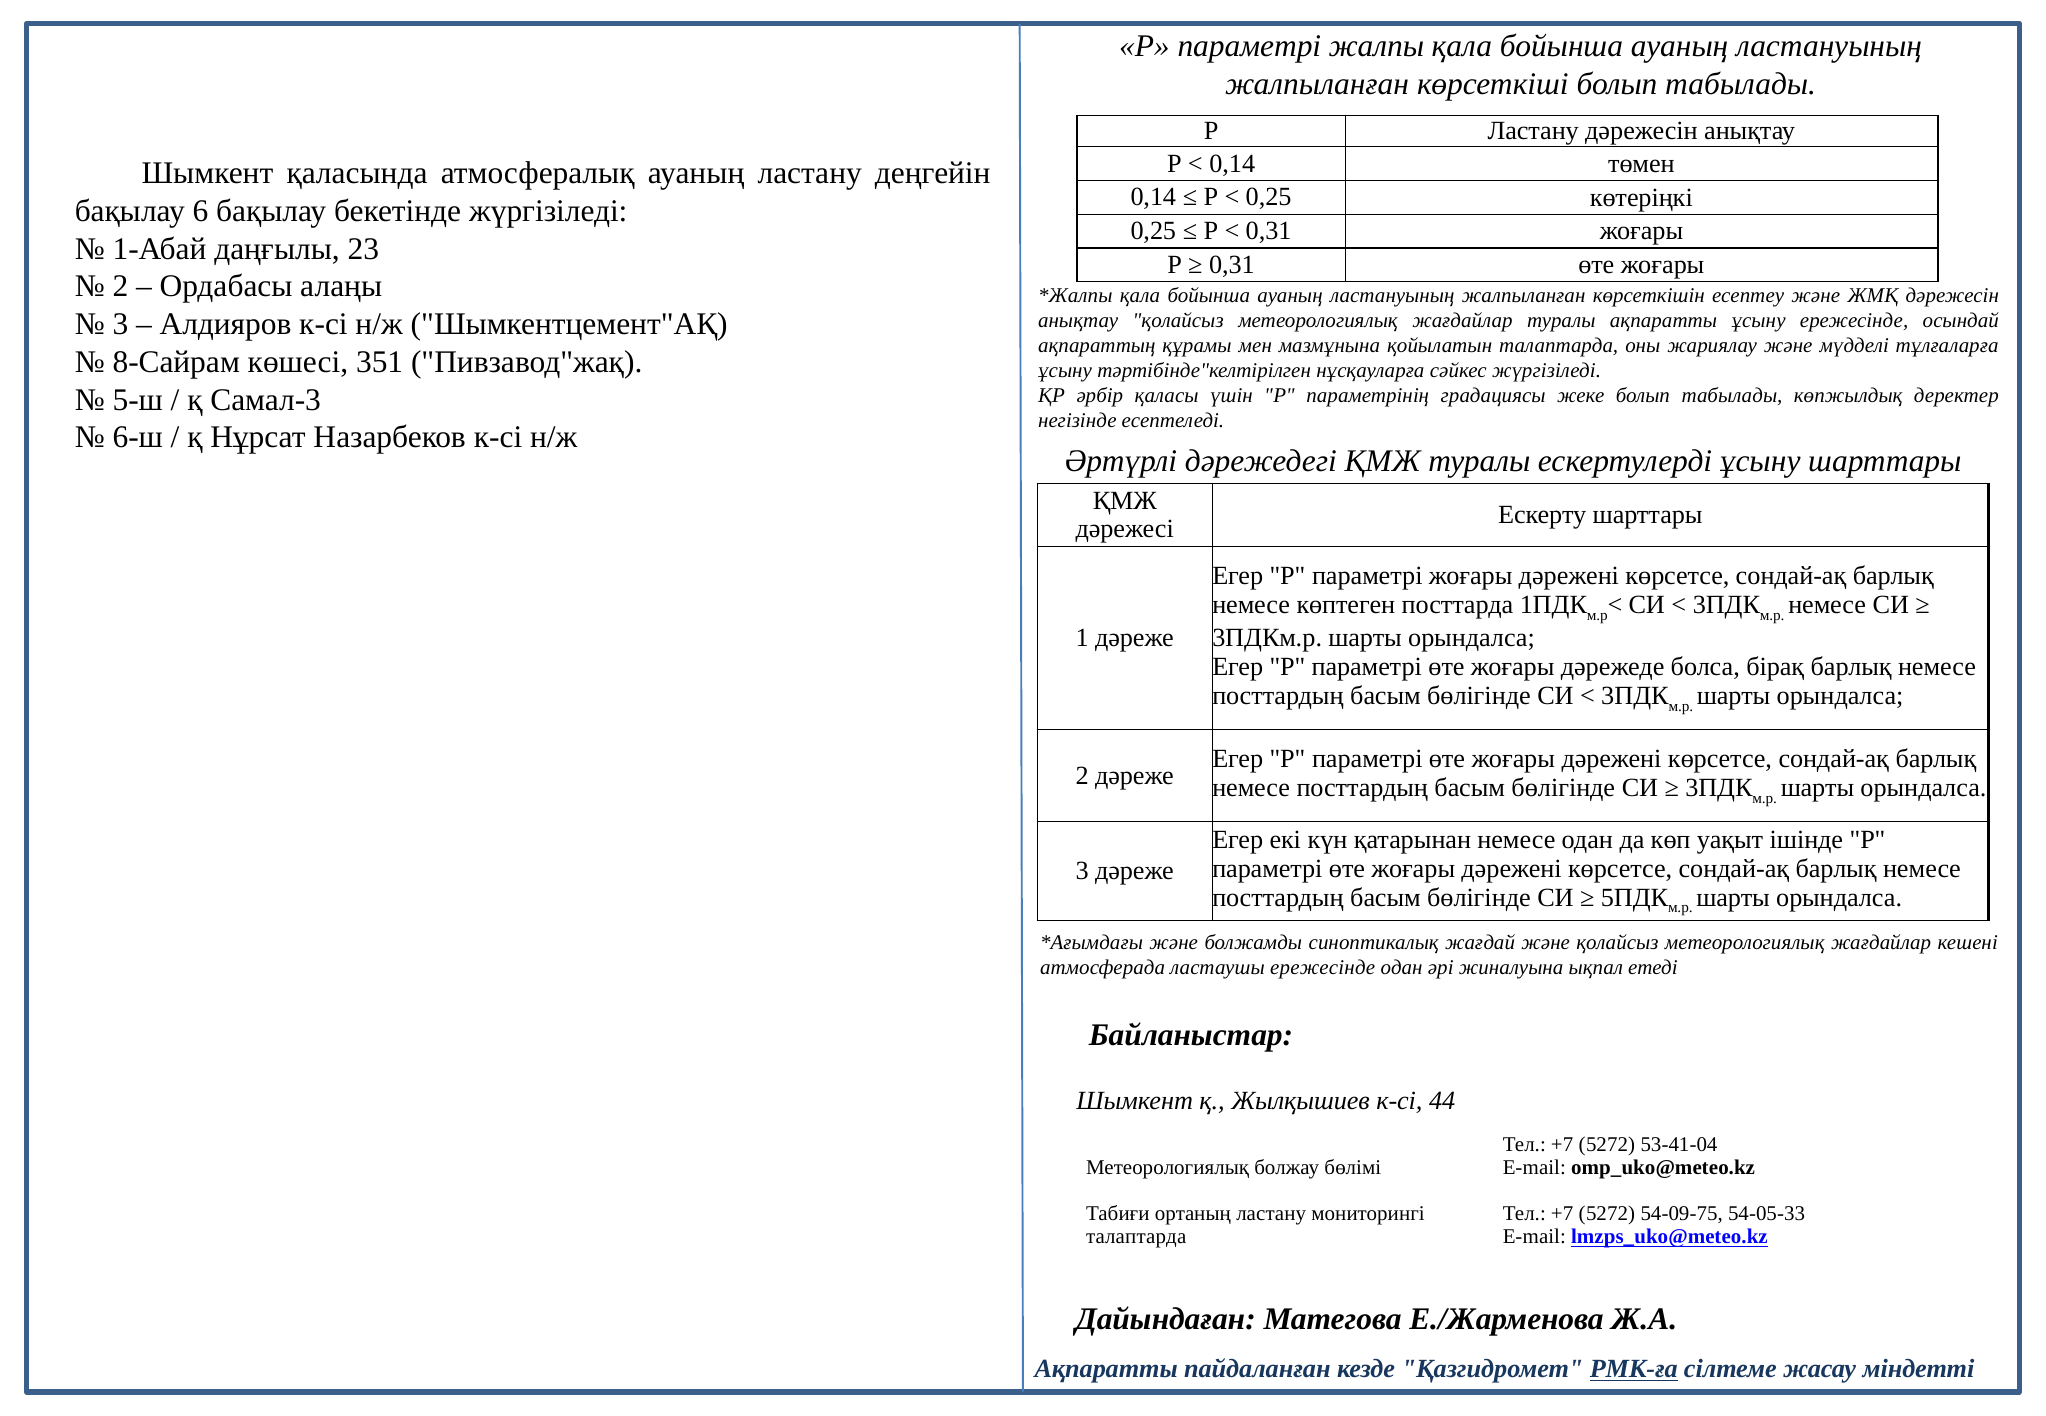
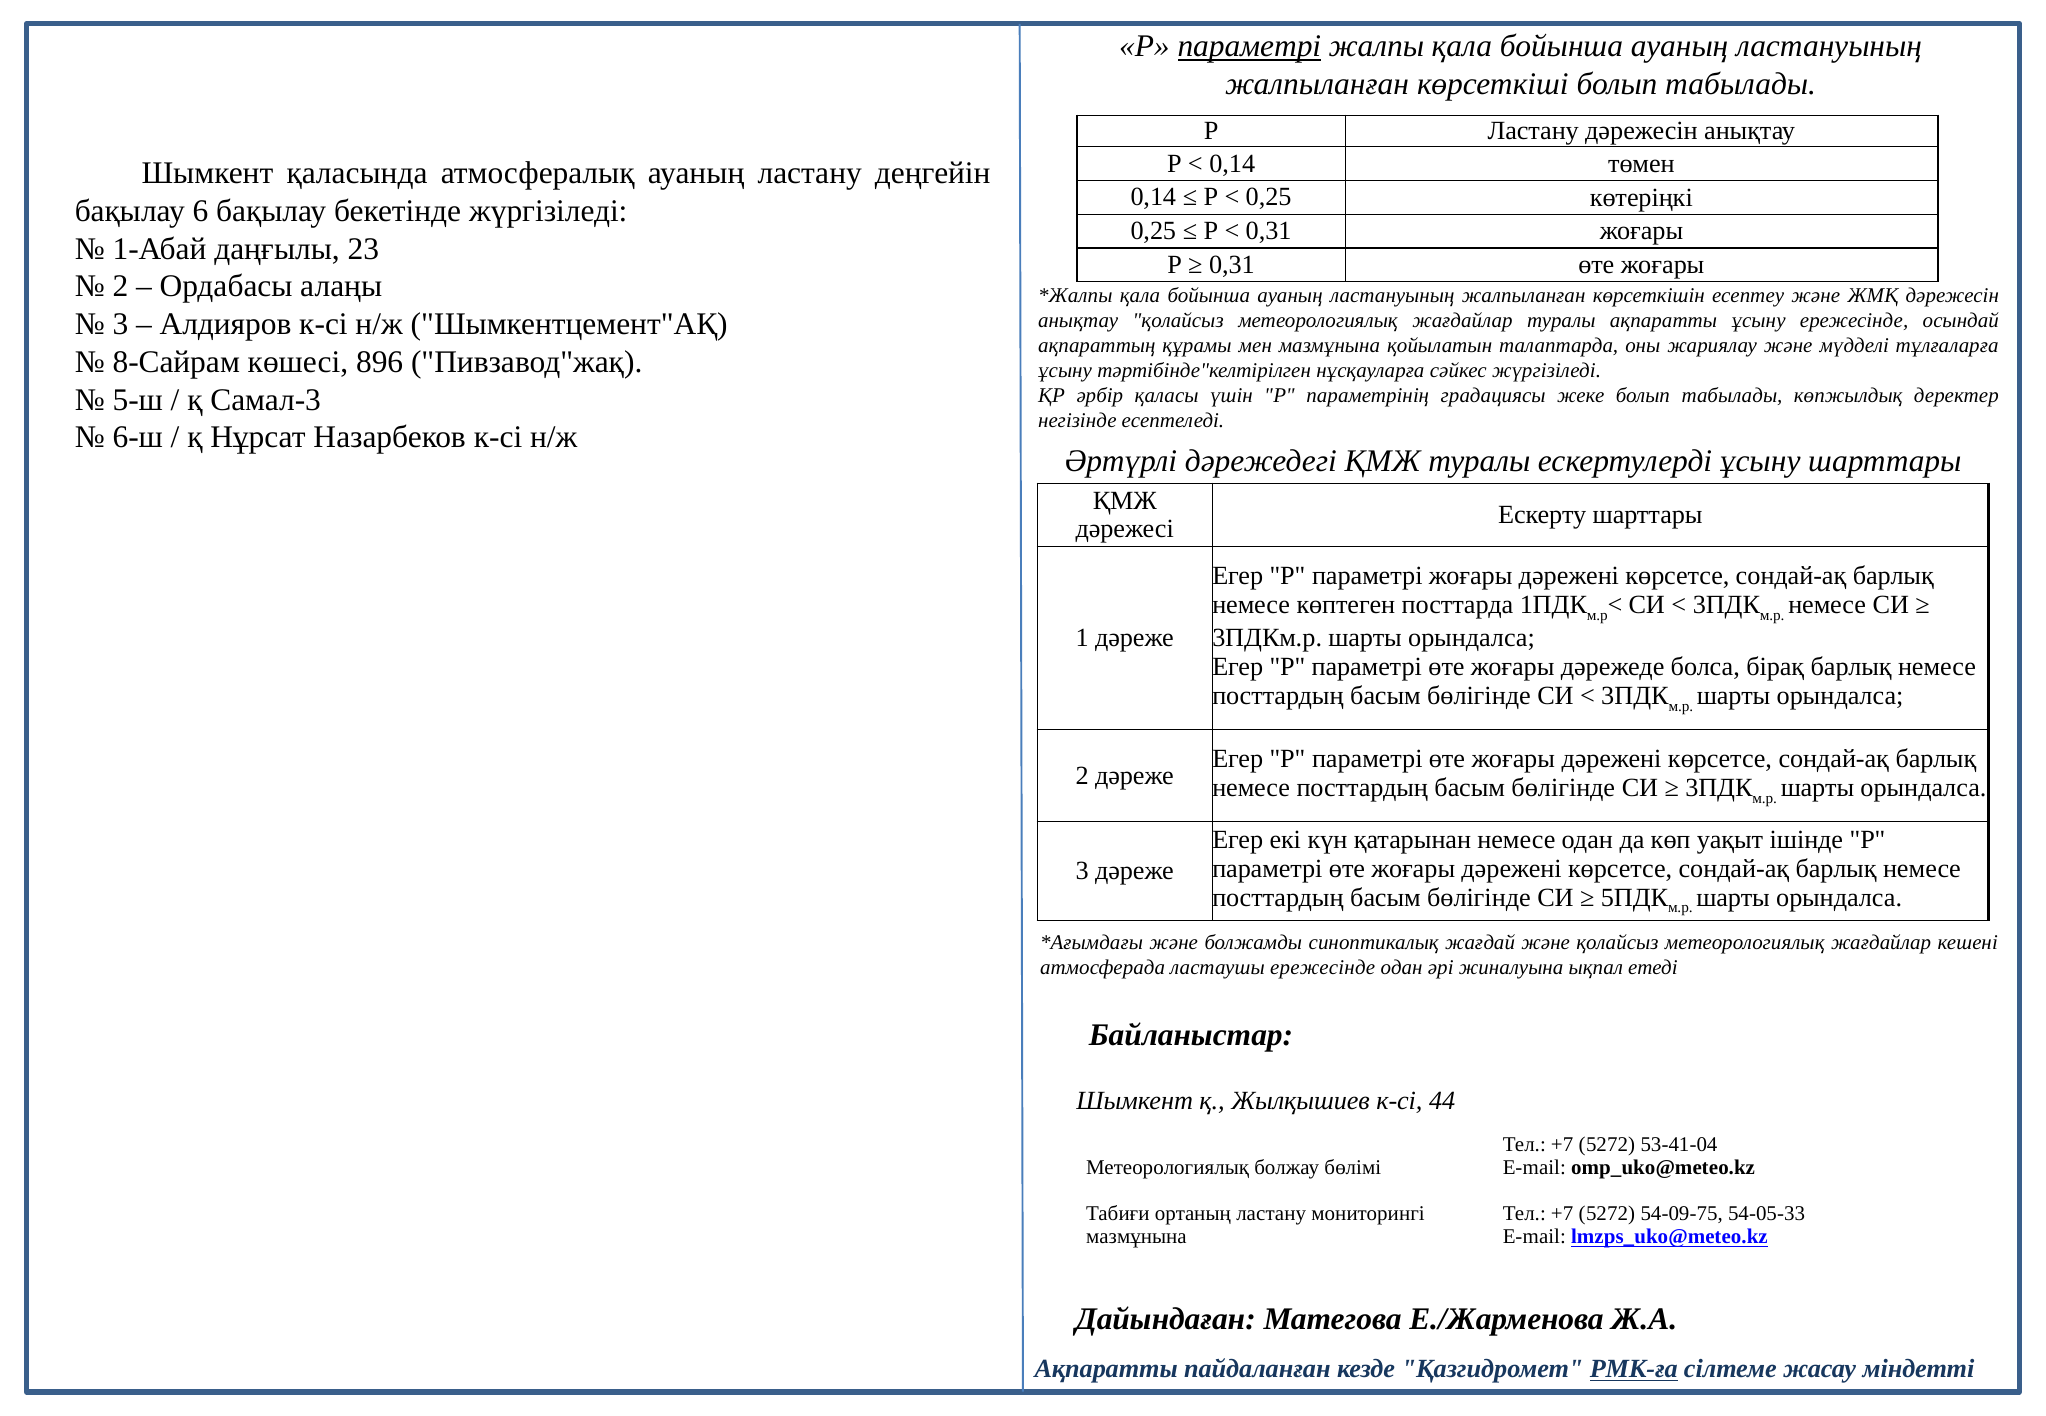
параметрі at (1249, 46) underline: none -> present
351: 351 -> 896
талаптарда at (1136, 1237): талаптарда -> мазмұнына
